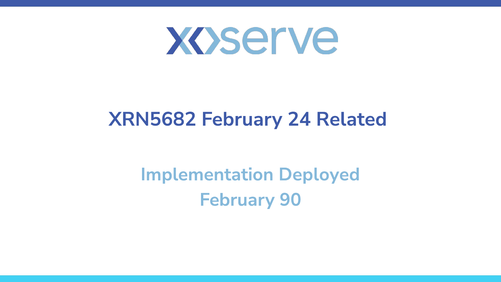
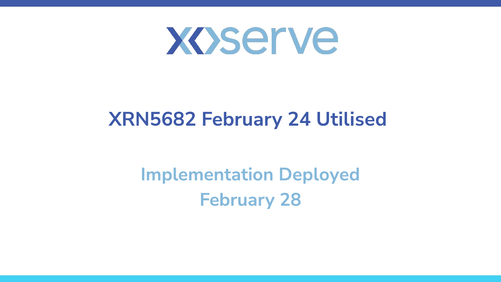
Related: Related -> Utilised
90: 90 -> 28
